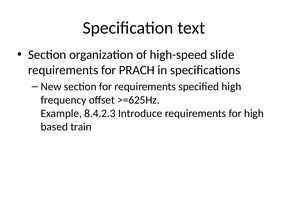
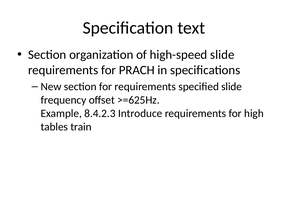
specified high: high -> slide
based: based -> tables
